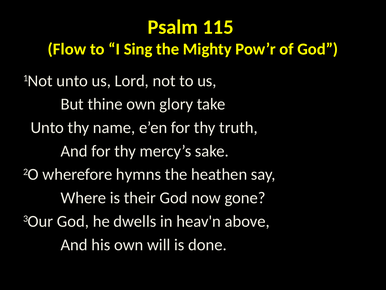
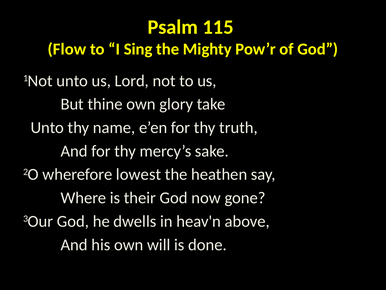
hymns: hymns -> lowest
